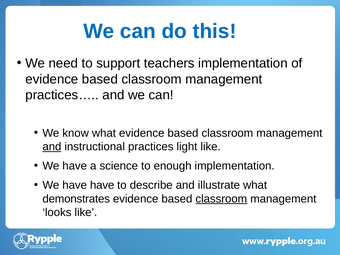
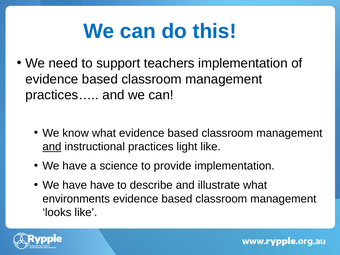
enough: enough -> provide
demonstrates: demonstrates -> environments
classroom at (221, 199) underline: present -> none
